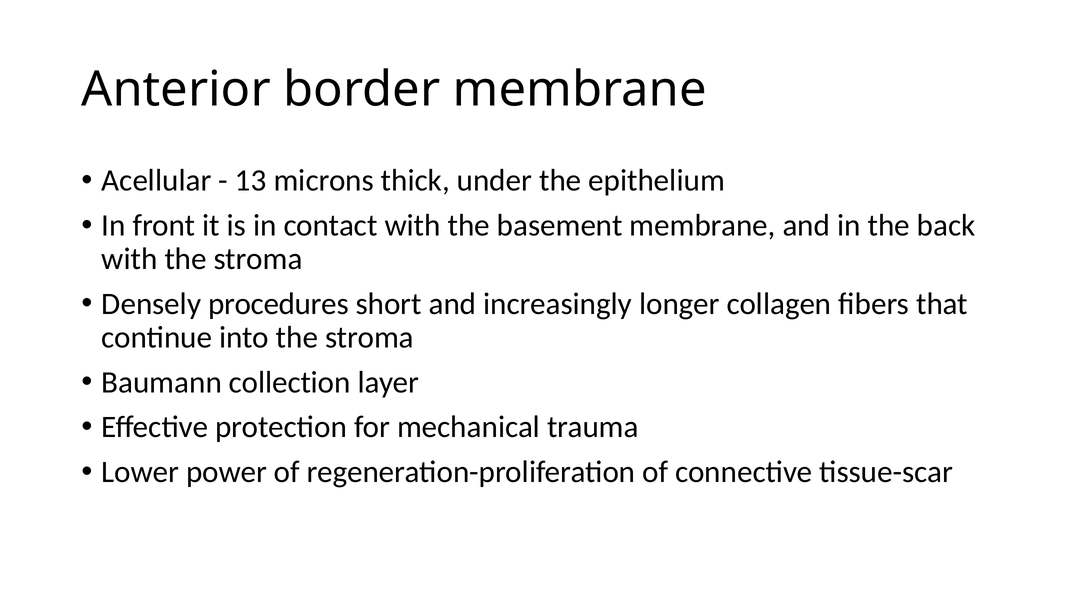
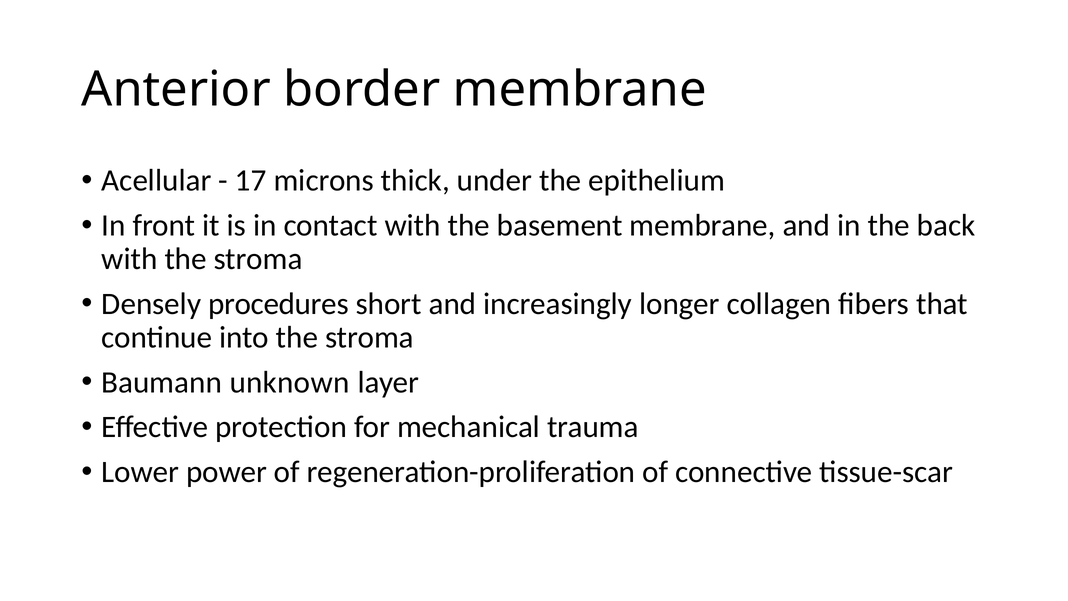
13: 13 -> 17
collection: collection -> unknown
